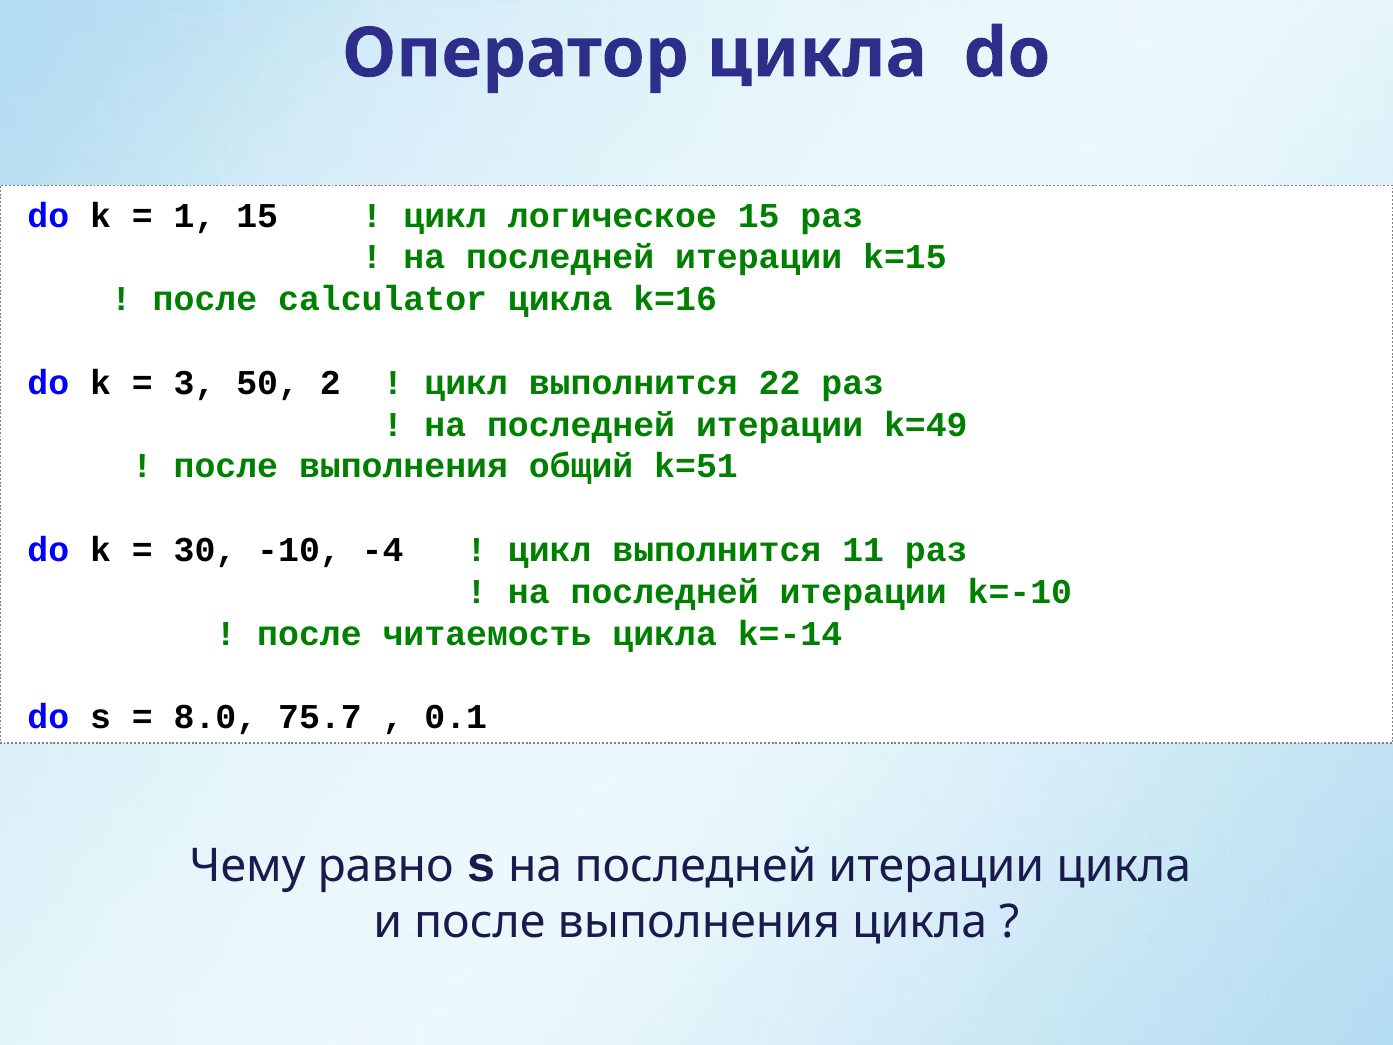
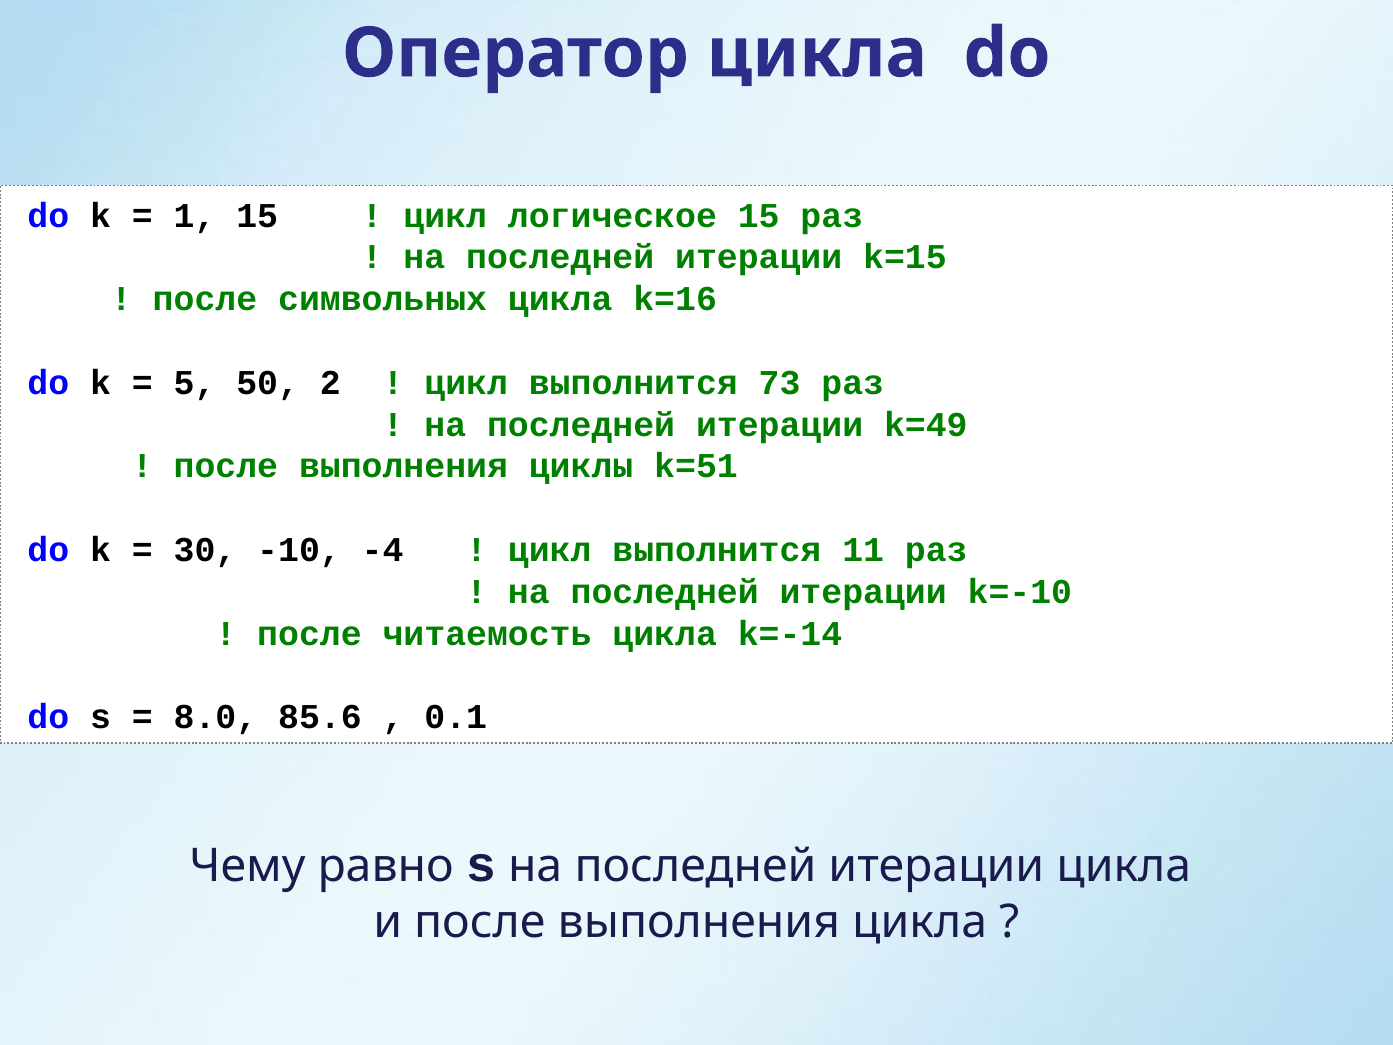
calculator: calculator -> символьных
3: 3 -> 5
22: 22 -> 73
общий: общий -> циклы
75.7: 75.7 -> 85.6
